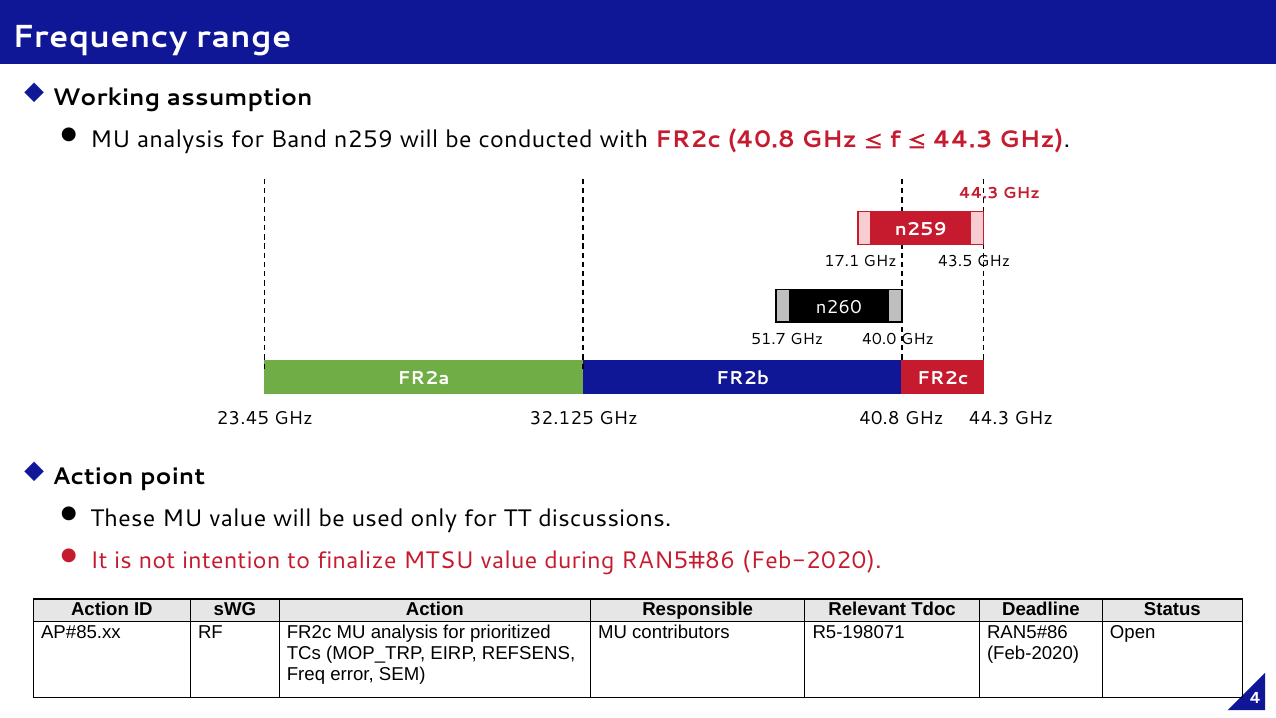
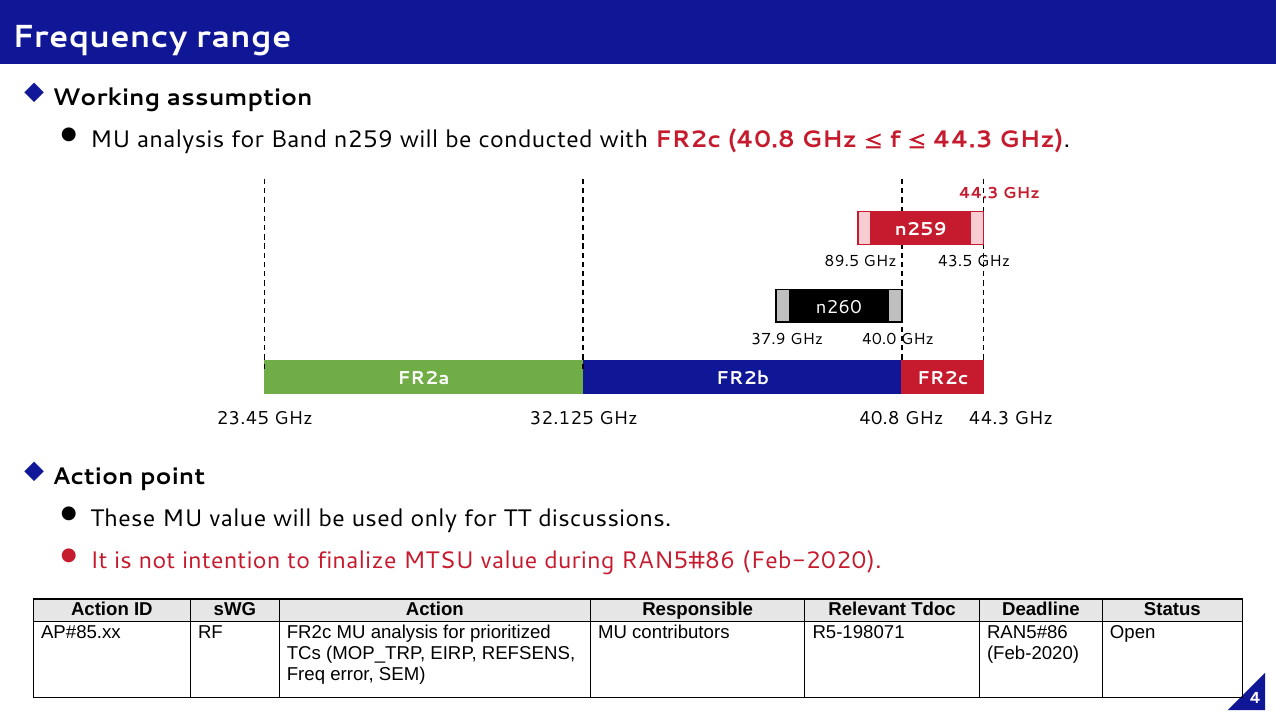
17.1: 17.1 -> 89.5
51.7: 51.7 -> 37.9
